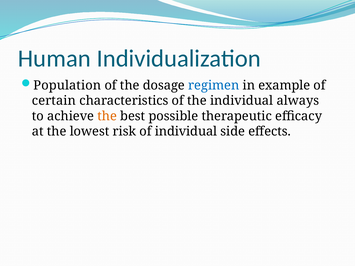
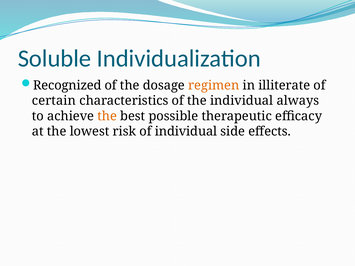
Human: Human -> Soluble
Population: Population -> Recognized
regimen colour: blue -> orange
example: example -> illiterate
